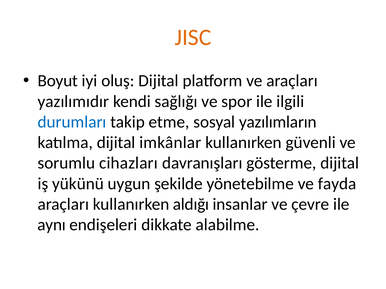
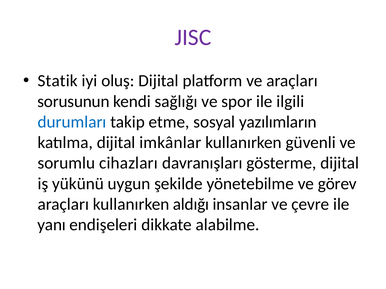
JISC colour: orange -> purple
Boyut: Boyut -> Statik
yazılımıdır: yazılımıdır -> sorusunun
fayda: fayda -> görev
aynı: aynı -> yanı
